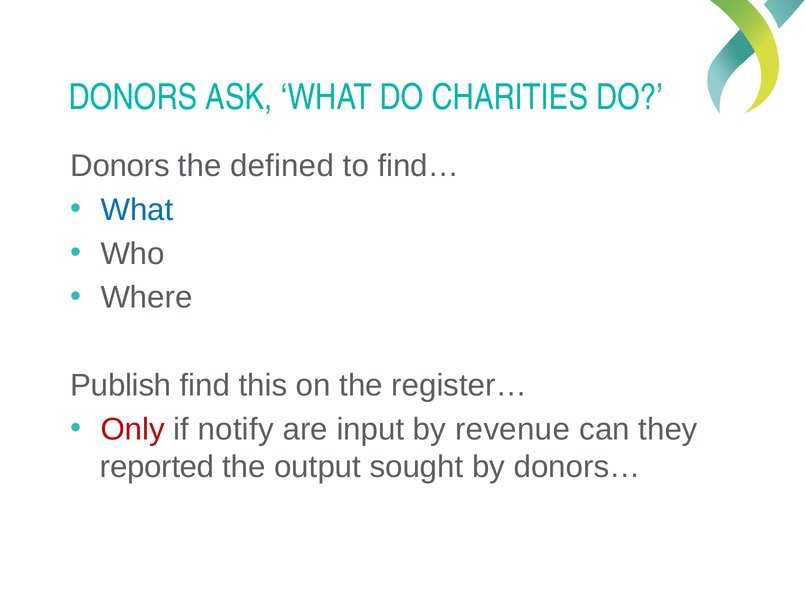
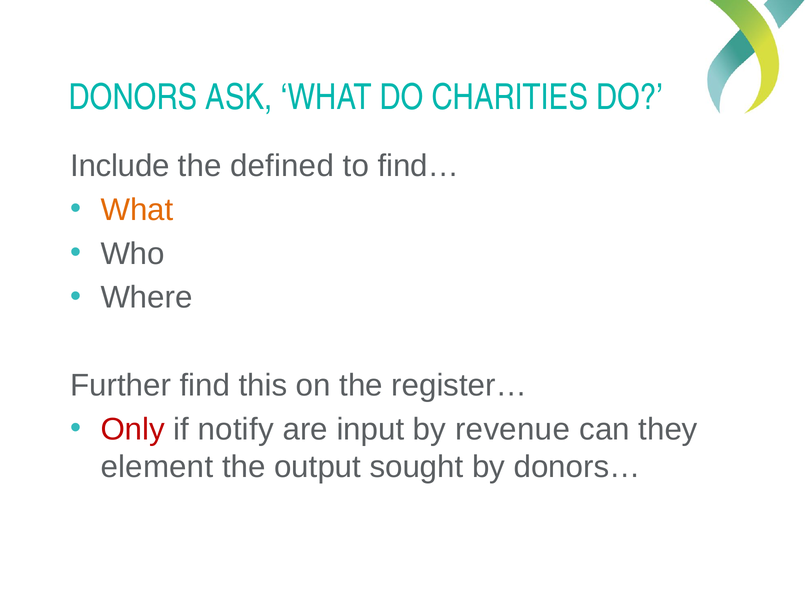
Donors at (120, 166): Donors -> Include
What at (137, 210) colour: blue -> orange
Publish: Publish -> Further
reported: reported -> element
